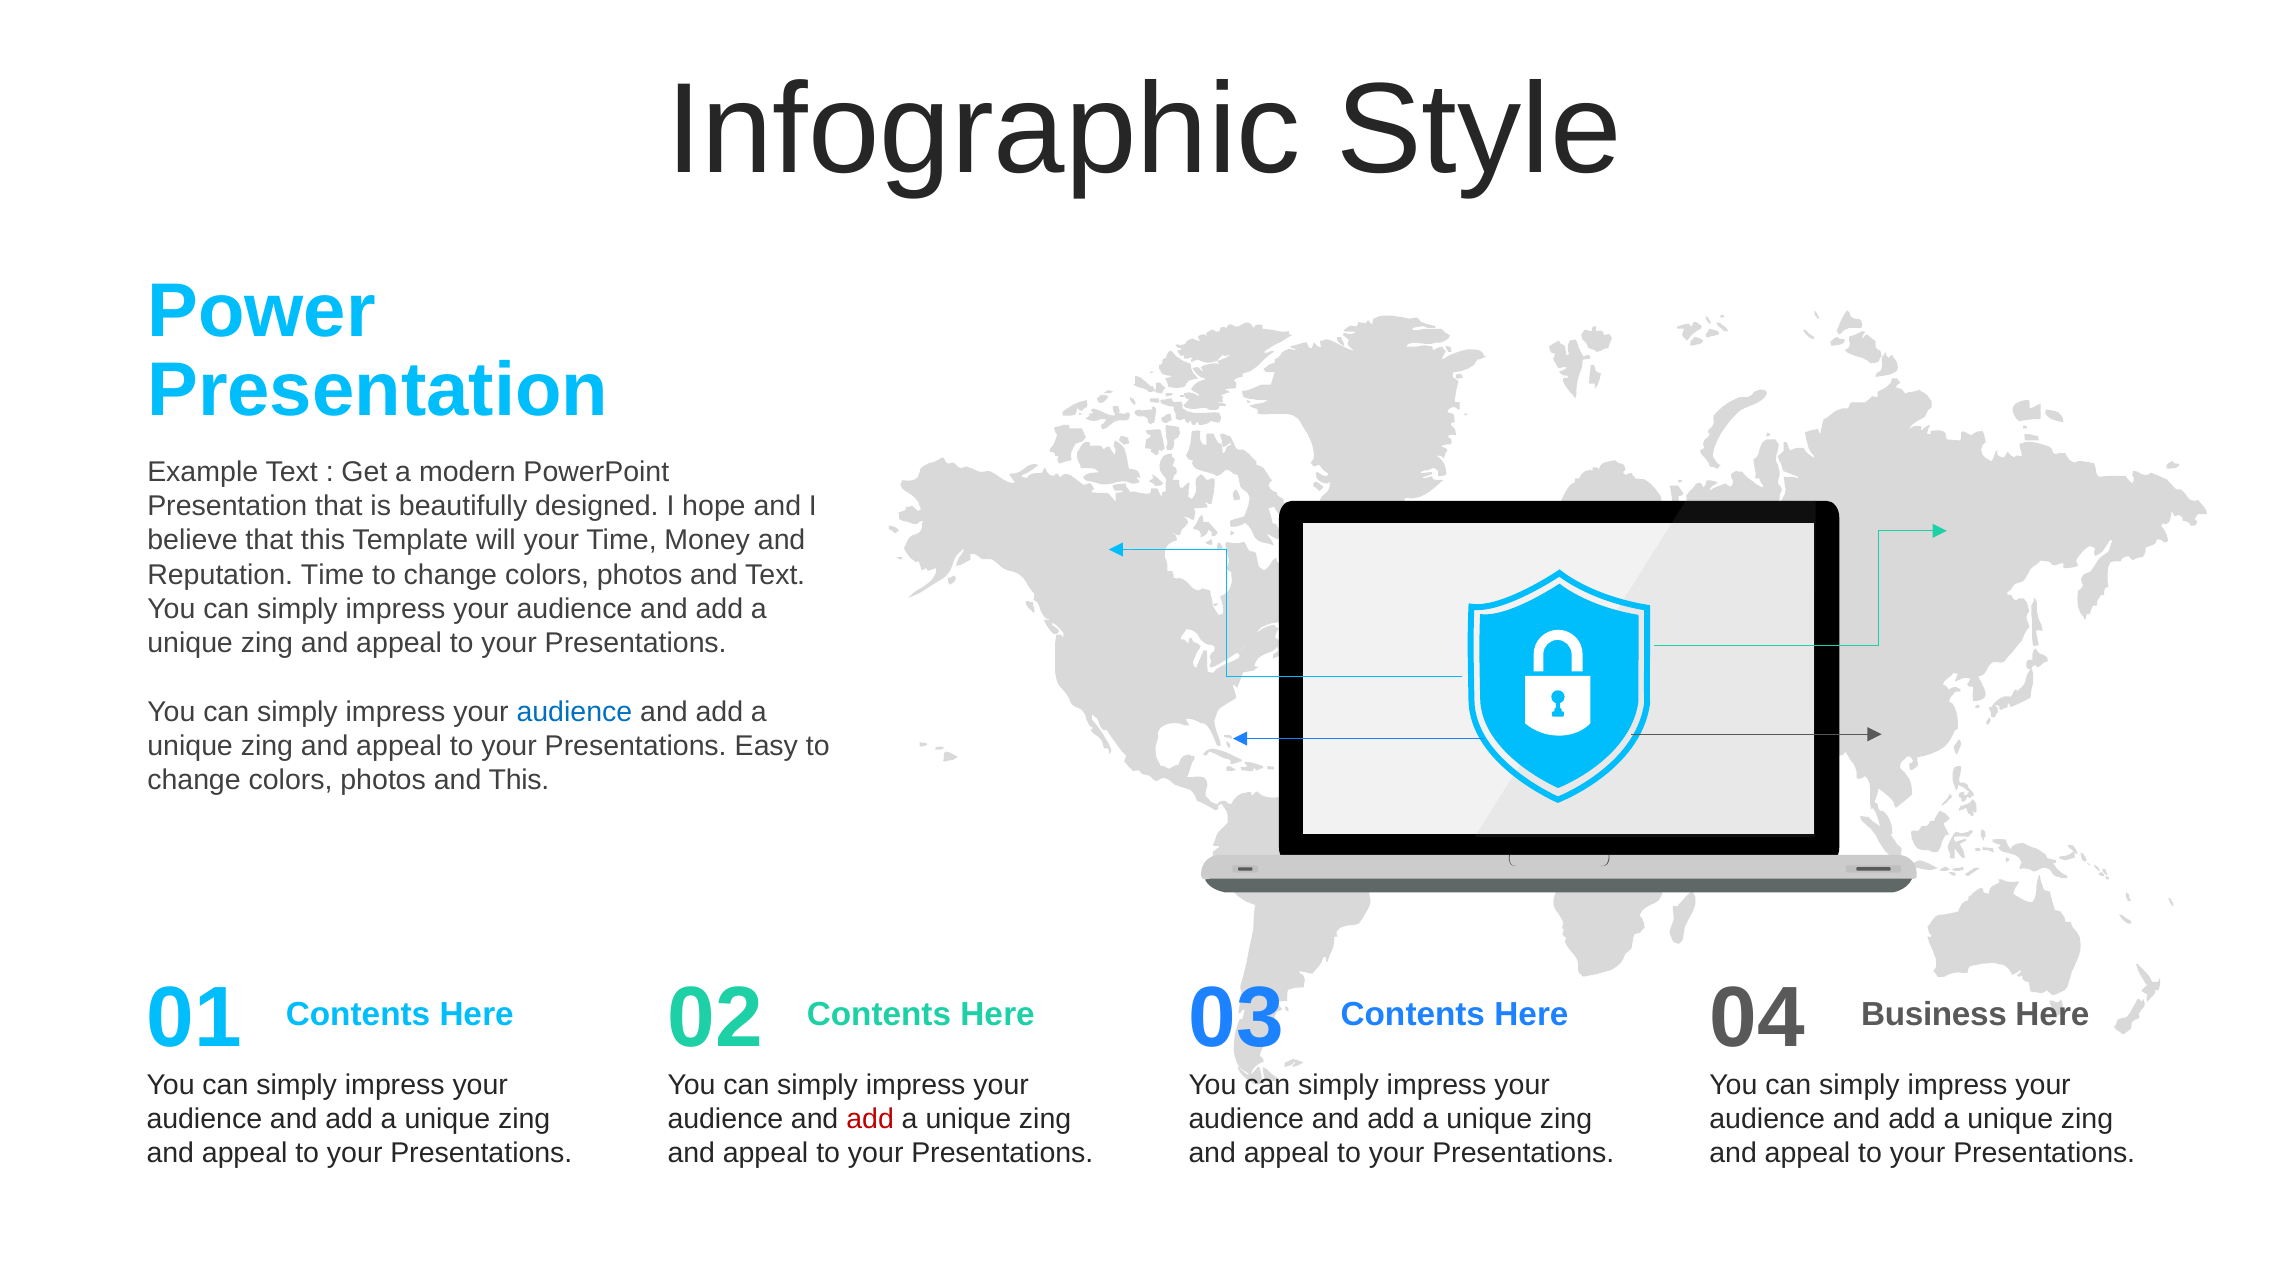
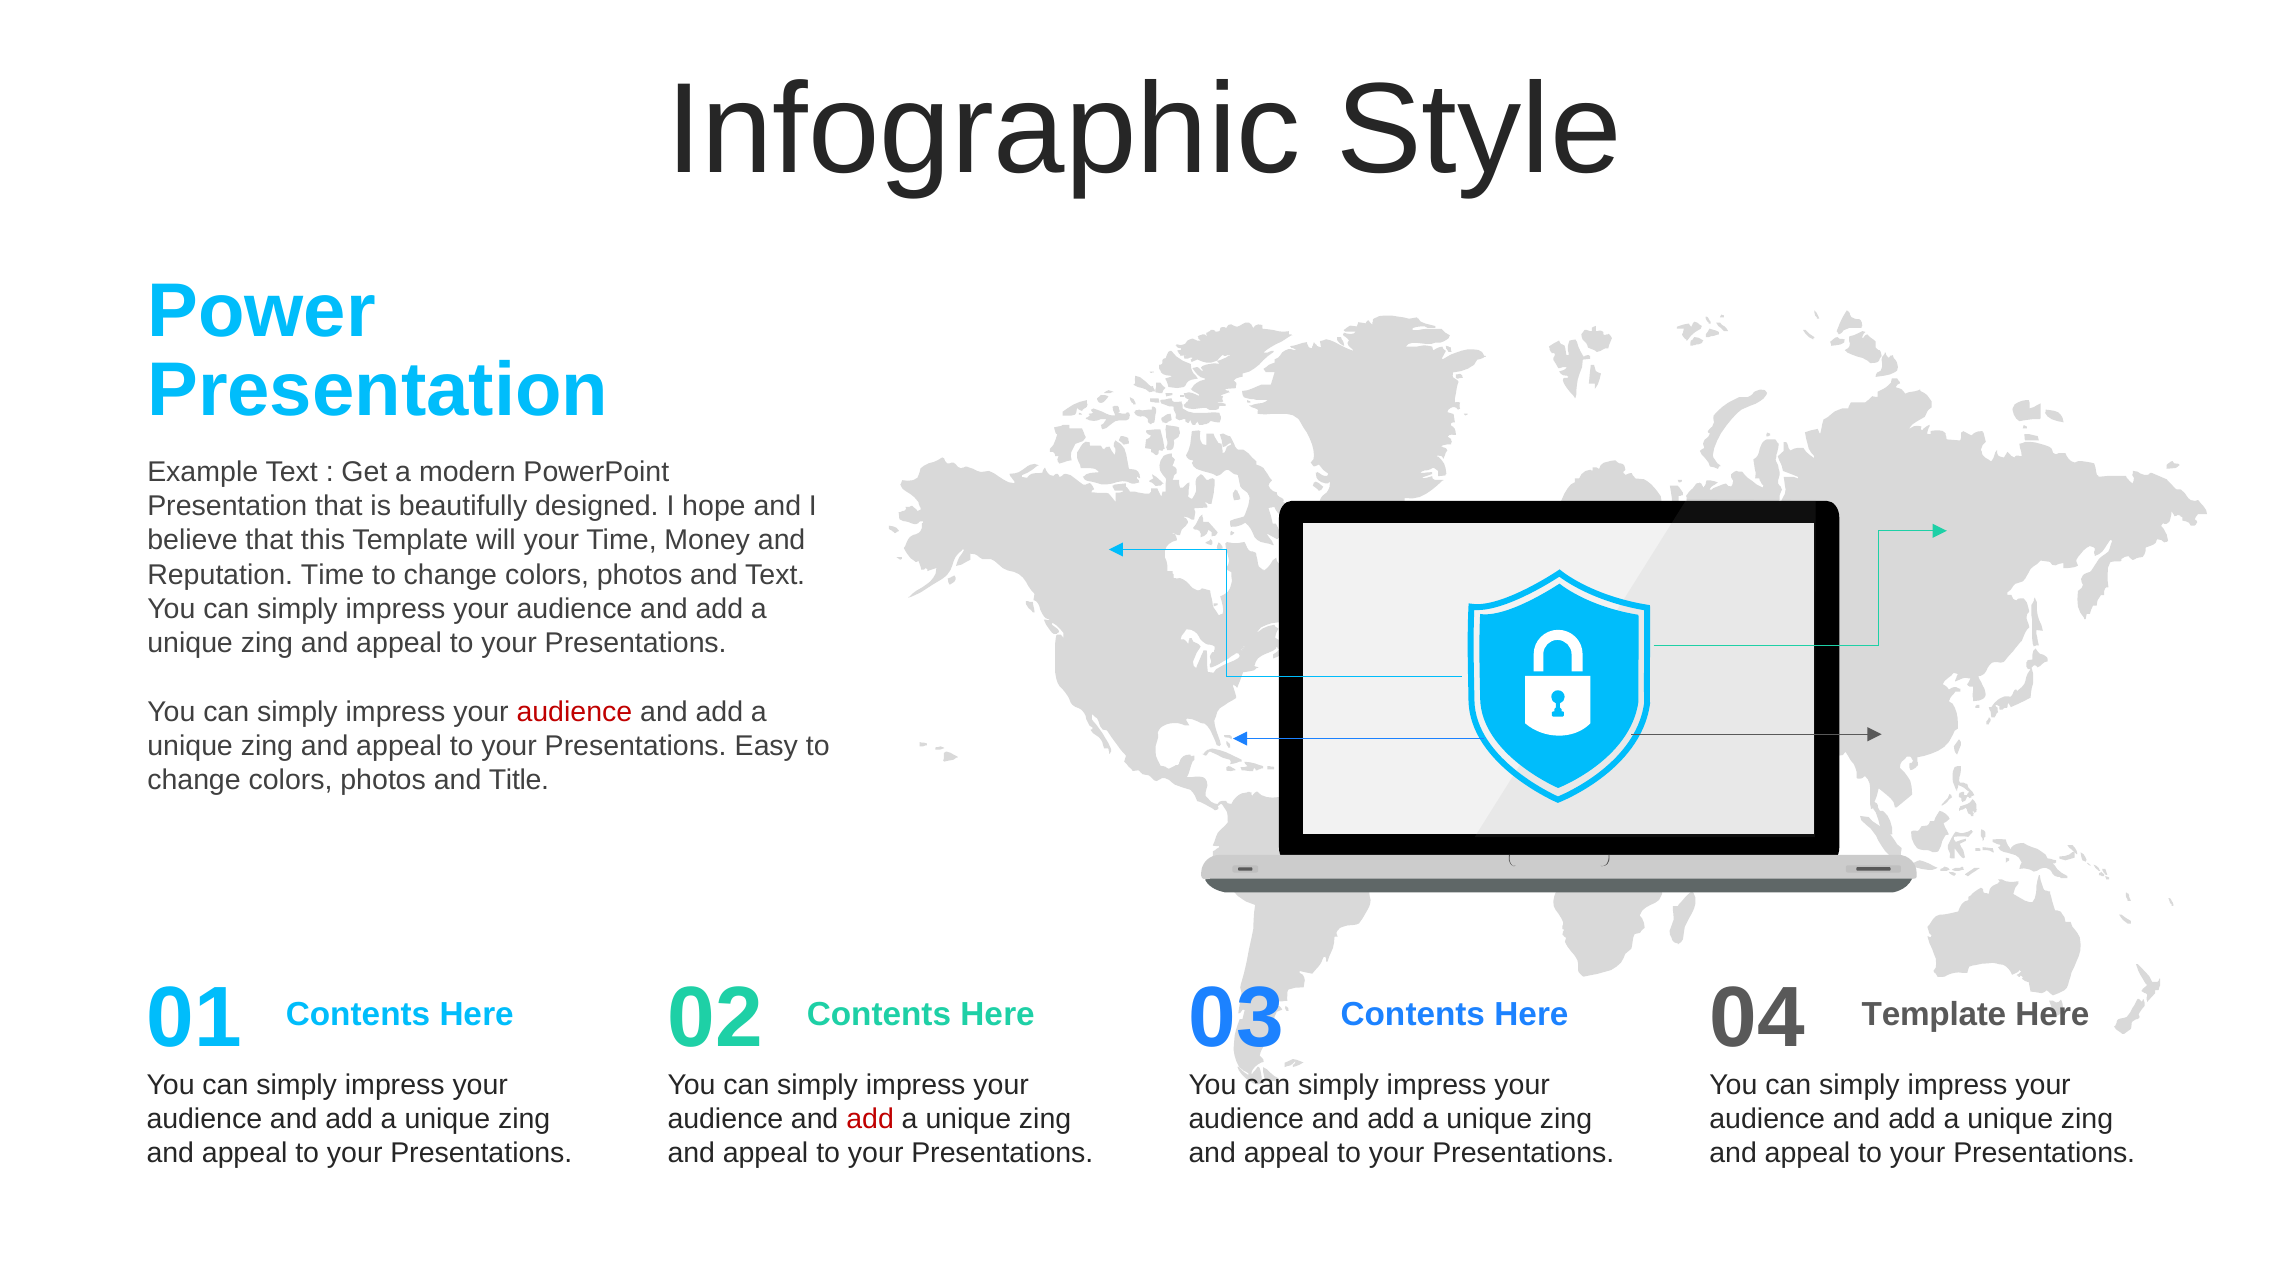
audience at (574, 712) colour: blue -> red
and This: This -> Title
Here Business: Business -> Template
